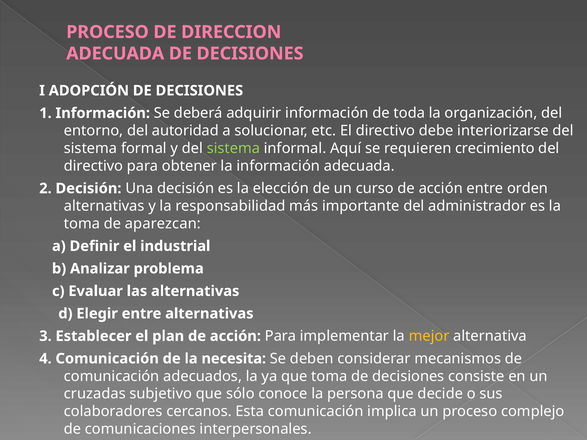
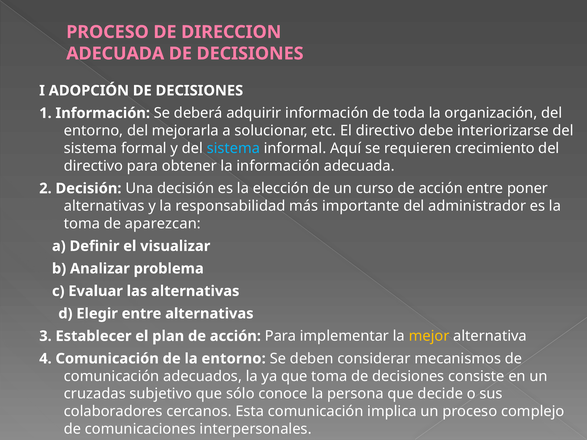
autoridad: autoridad -> mejorarla
sistema at (233, 148) colour: light green -> light blue
orden: orden -> poner
industrial: industrial -> visualizar
la necesita: necesita -> entorno
